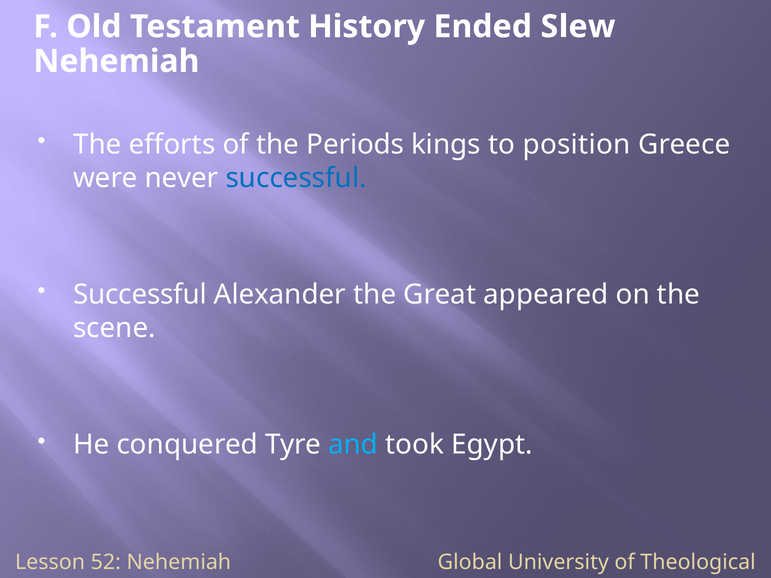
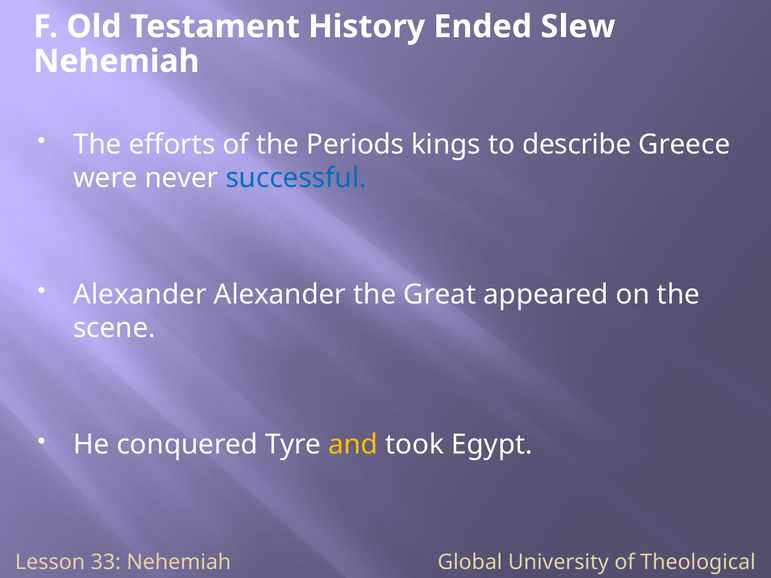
position: position -> describe
Successful at (140, 295): Successful -> Alexander
and colour: light blue -> yellow
52: 52 -> 33
